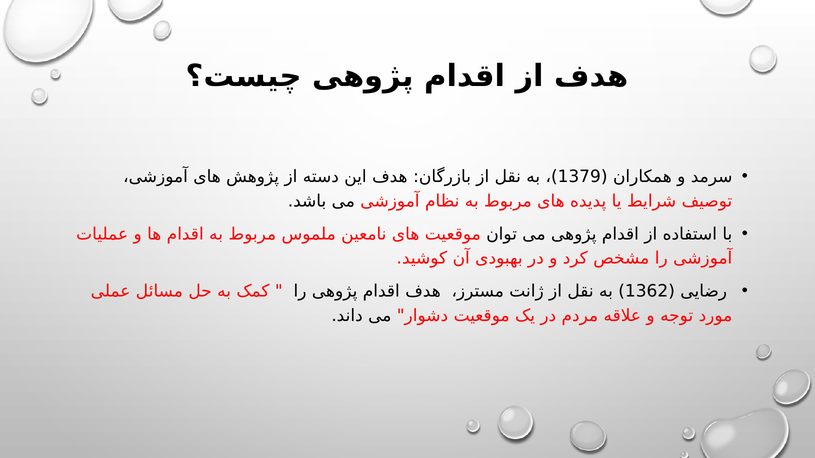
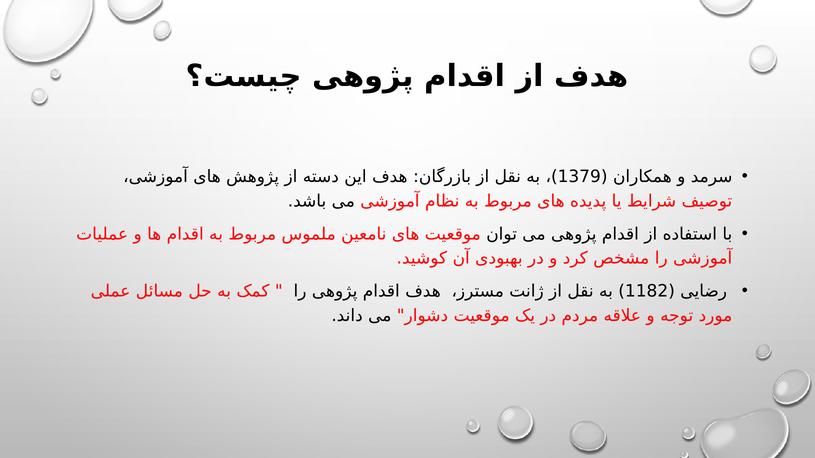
1362: 1362 -> 1182
